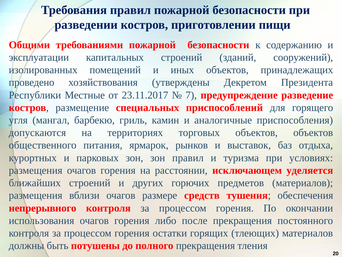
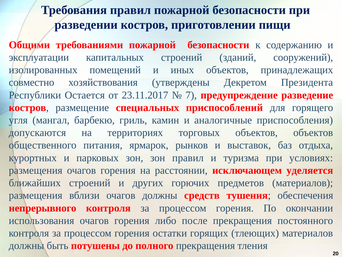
проведено: проведено -> совместно
Местные: Местные -> Остается
очагов размере: размере -> должны
